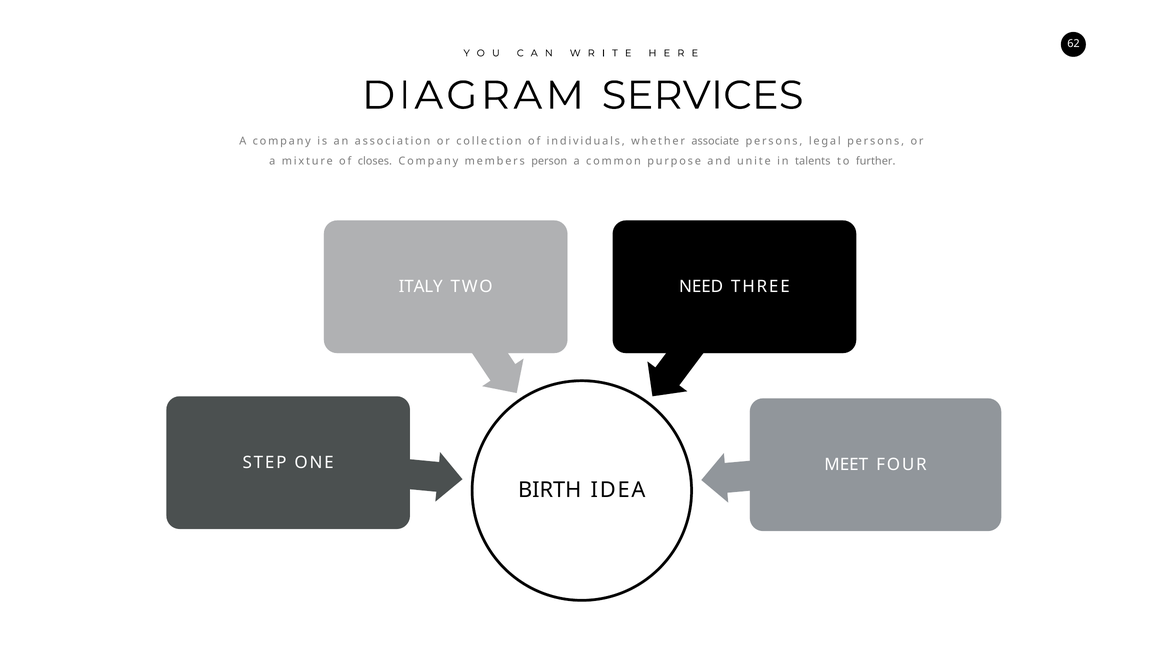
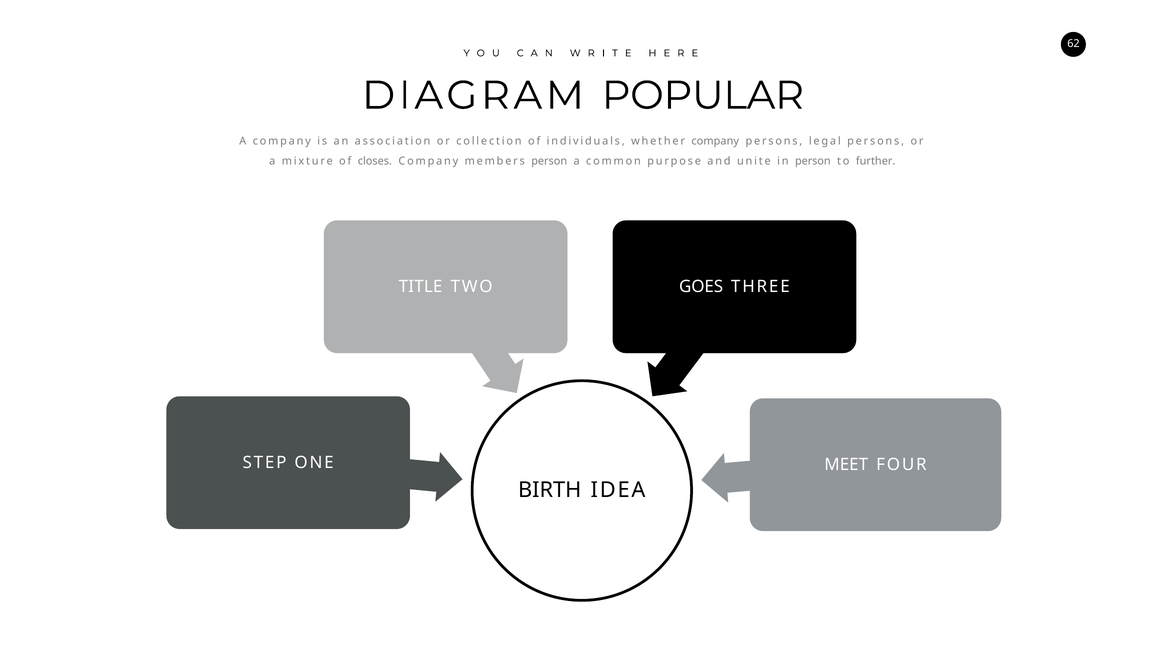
SERVICES: SERVICES -> POPULAR
whether associate: associate -> company
in talents: talents -> person
ITALY: ITALY -> TITLE
NEED: NEED -> GOES
